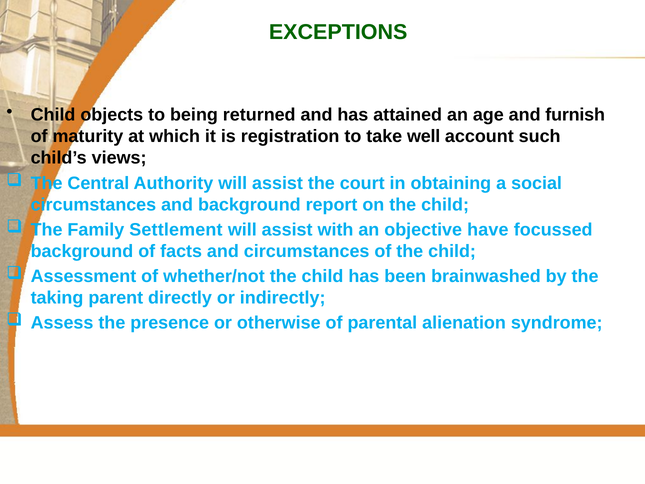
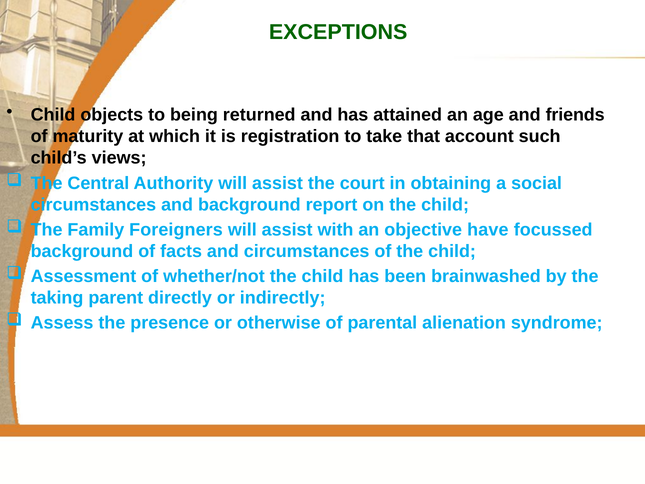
furnish: furnish -> friends
well: well -> that
Settlement: Settlement -> Foreigners
